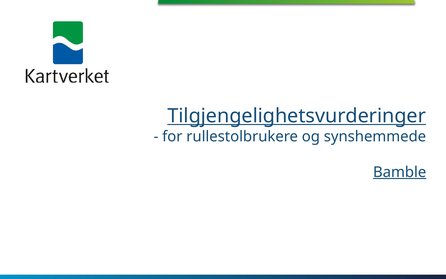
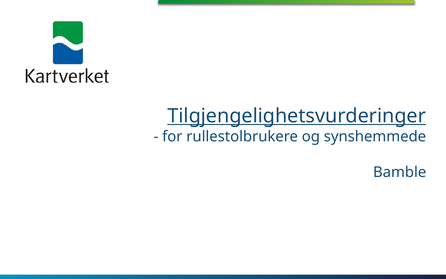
Bamble underline: present -> none
